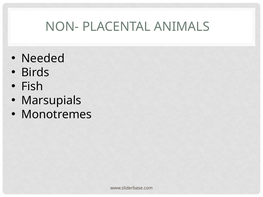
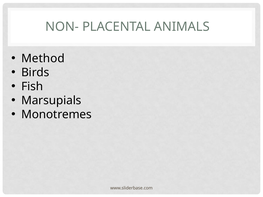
Needed: Needed -> Method
